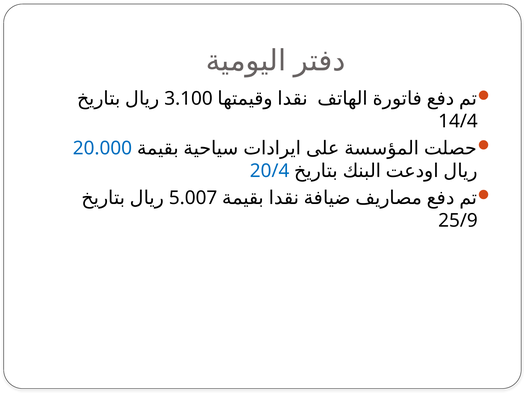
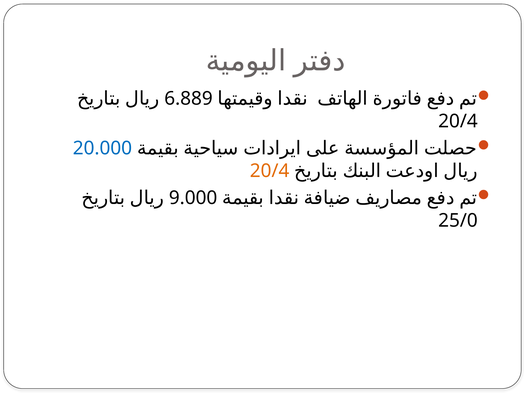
3.100: 3.100 -> 6.889
14/4 at (458, 121): 14/4 -> 20/4
20/4 at (270, 171) colour: blue -> orange
5.007: 5.007 -> 9.000
25/9: 25/9 -> 25/0
